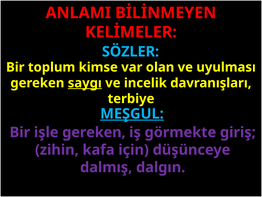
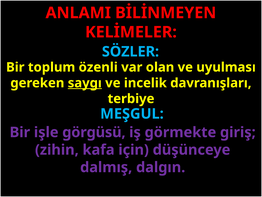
kimse: kimse -> özenli
MEŞGUL underline: present -> none
işle gereken: gereken -> görgüsü
